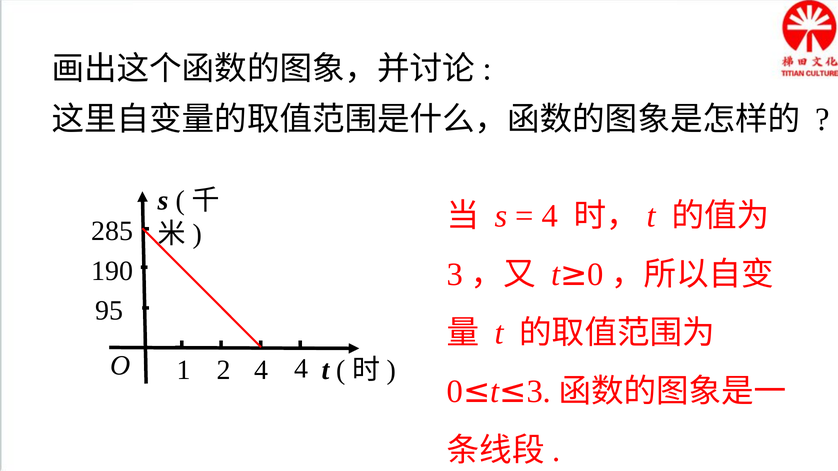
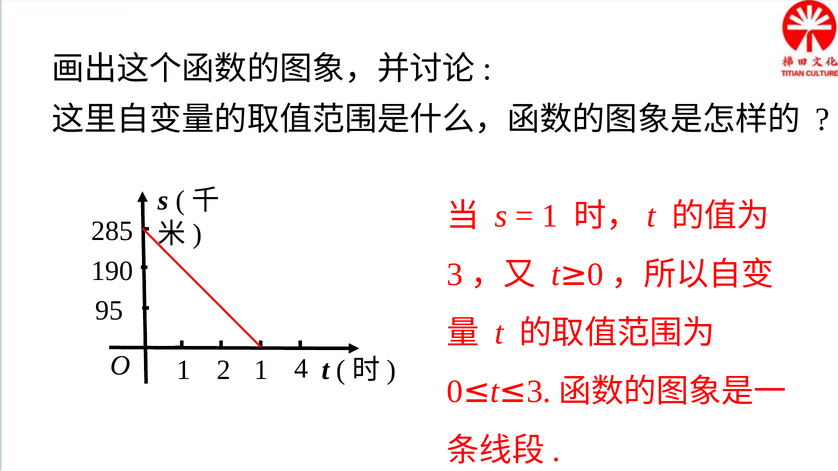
4 at (550, 216): 4 -> 1
2 4: 4 -> 1
